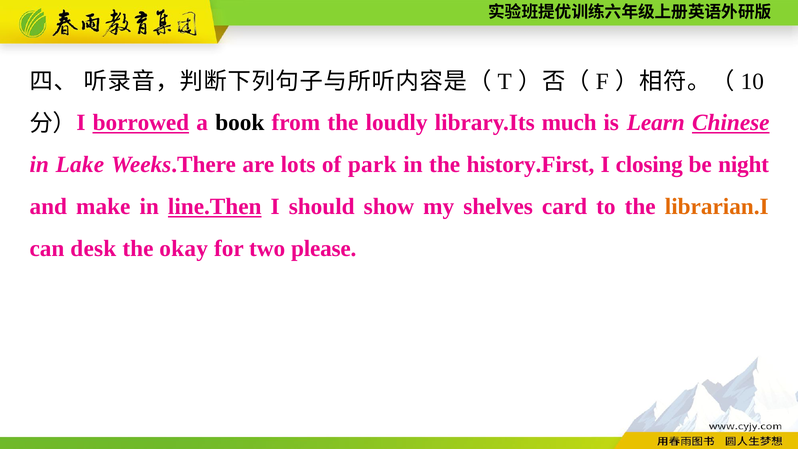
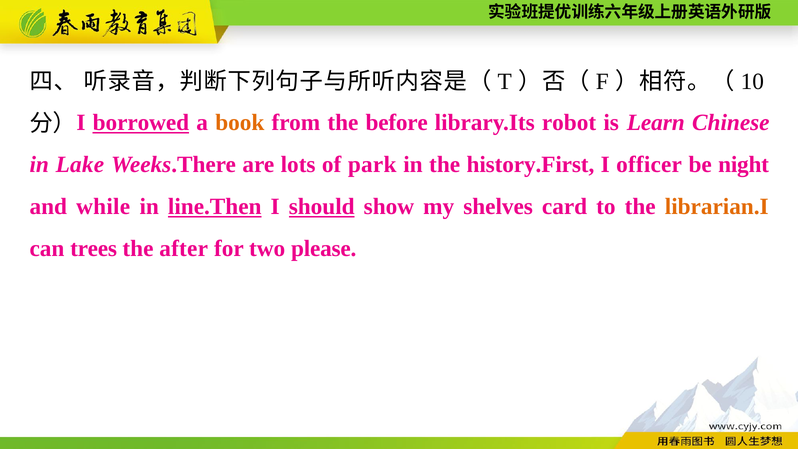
book colour: black -> orange
loudly: loudly -> before
much: much -> robot
Chinese underline: present -> none
closing: closing -> officer
make: make -> while
should underline: none -> present
desk: desk -> trees
okay: okay -> after
